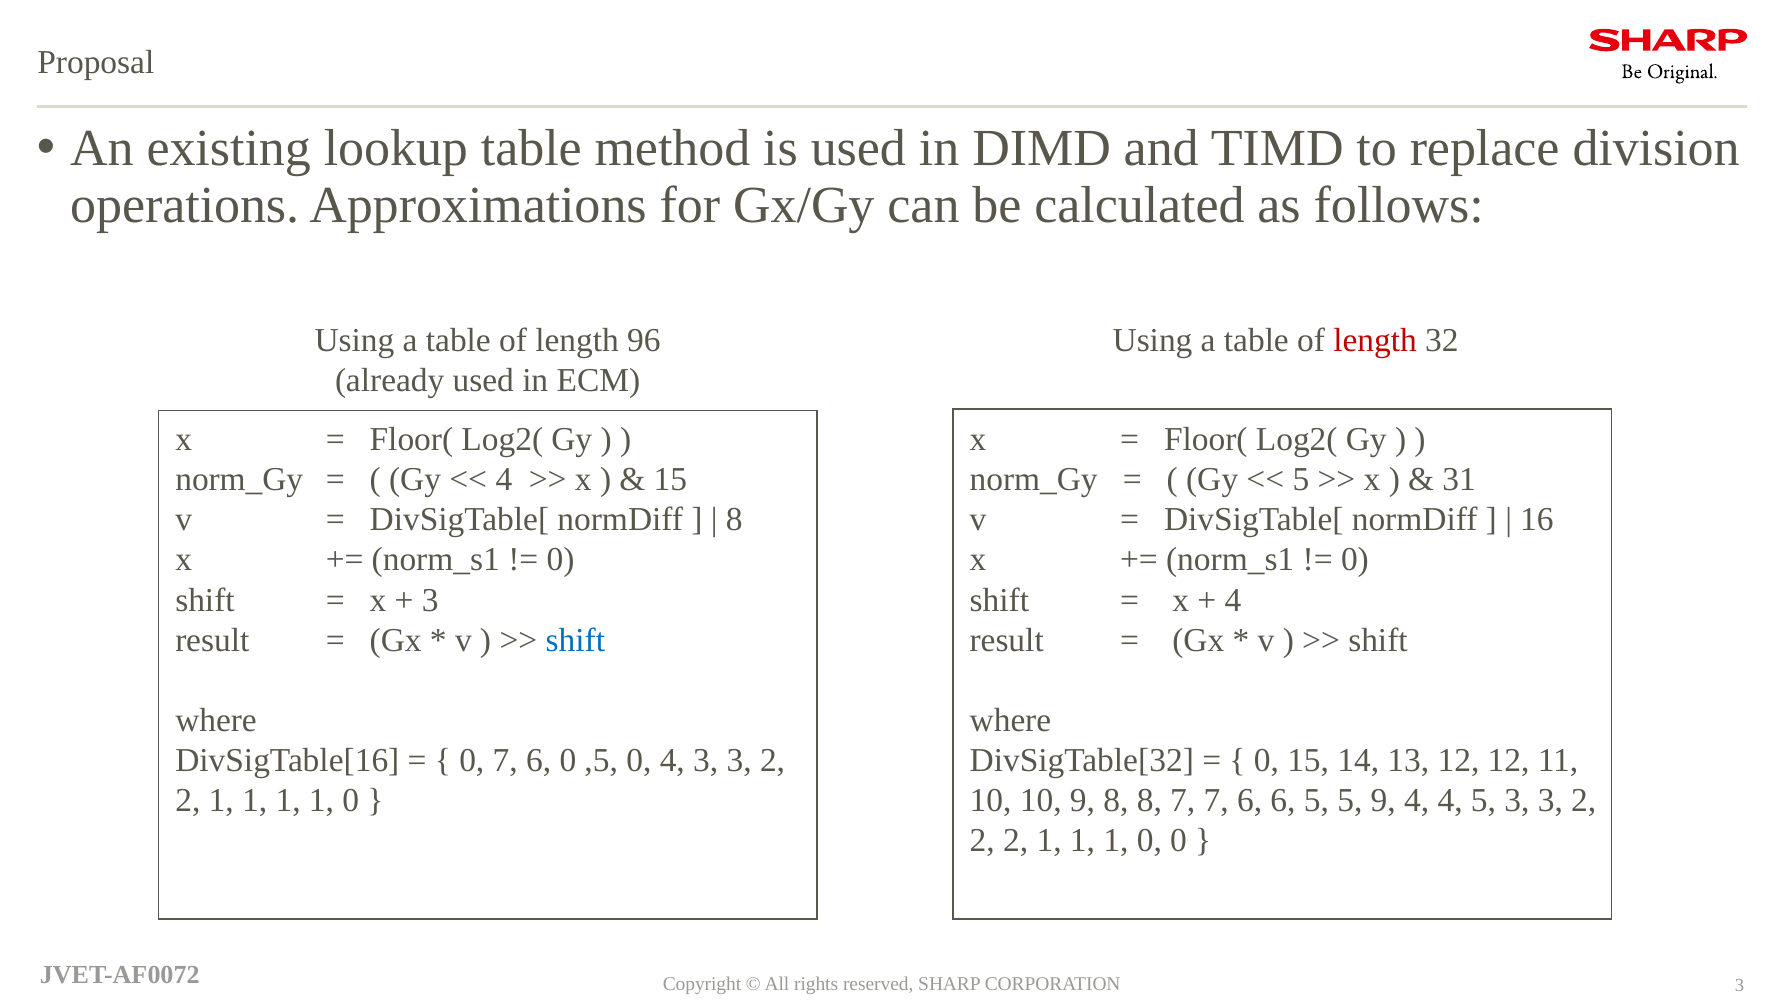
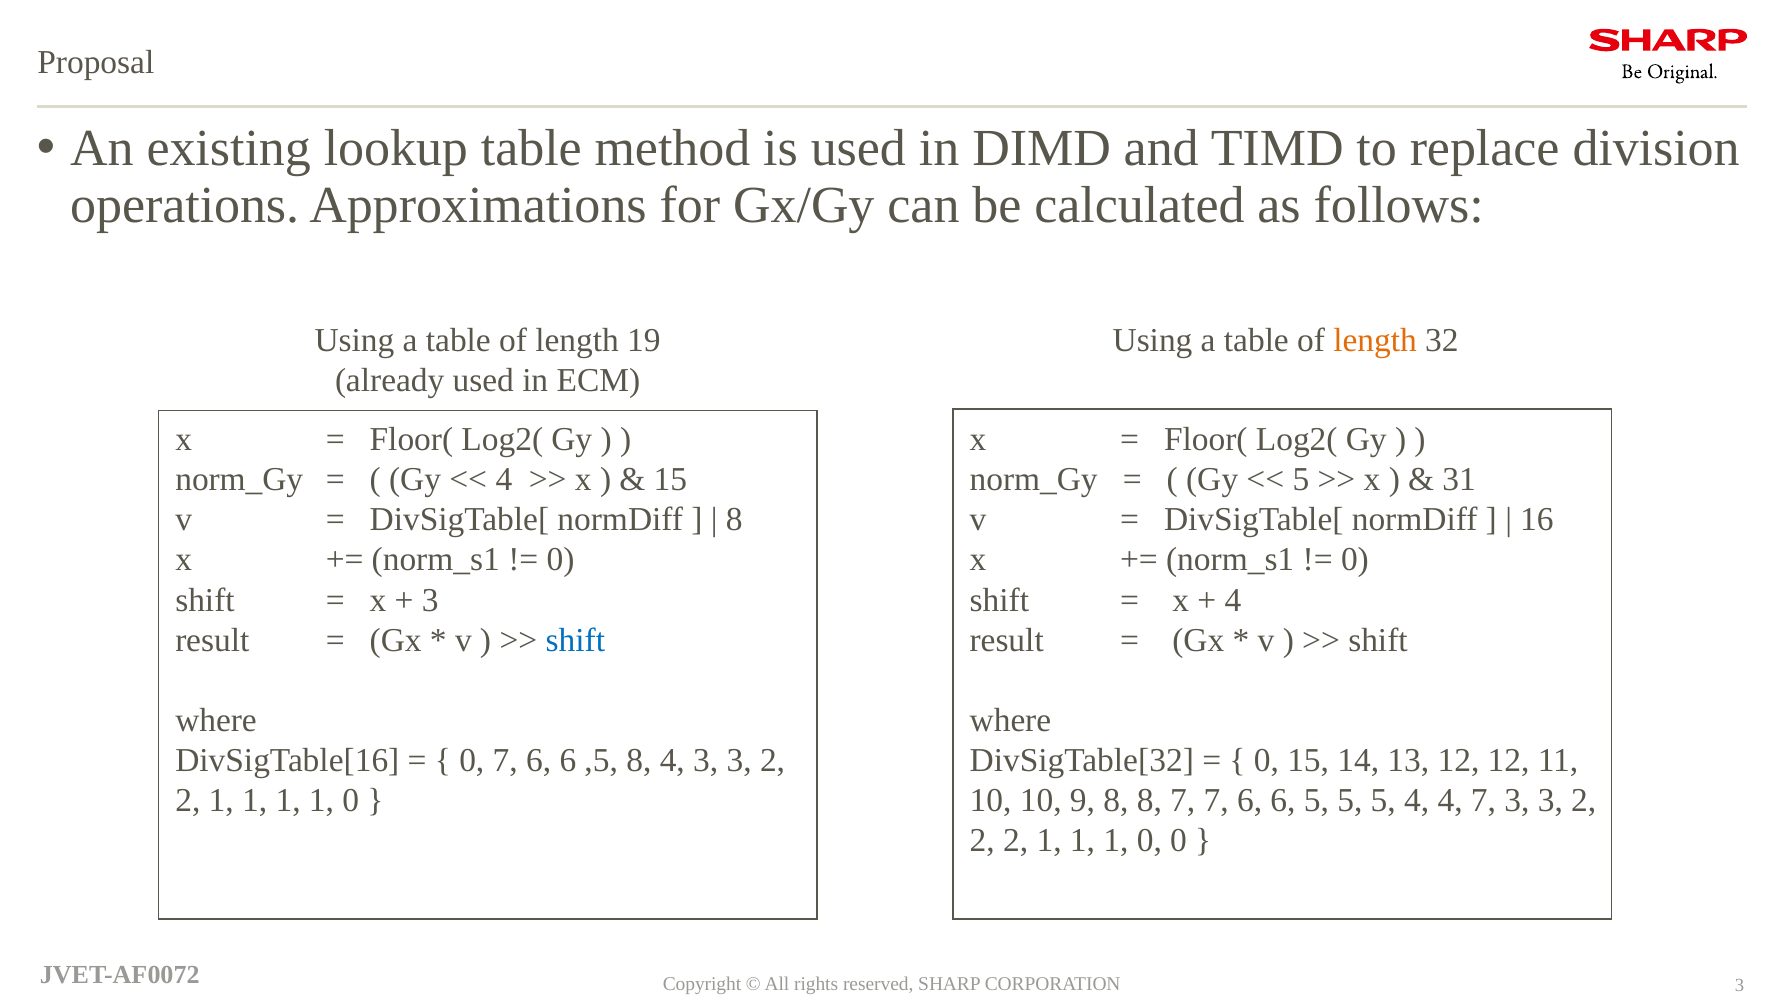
length at (1375, 340) colour: red -> orange
96: 96 -> 19
0 7 6 0: 0 -> 6
,5 0: 0 -> 8
5 5 9: 9 -> 5
4 5: 5 -> 7
